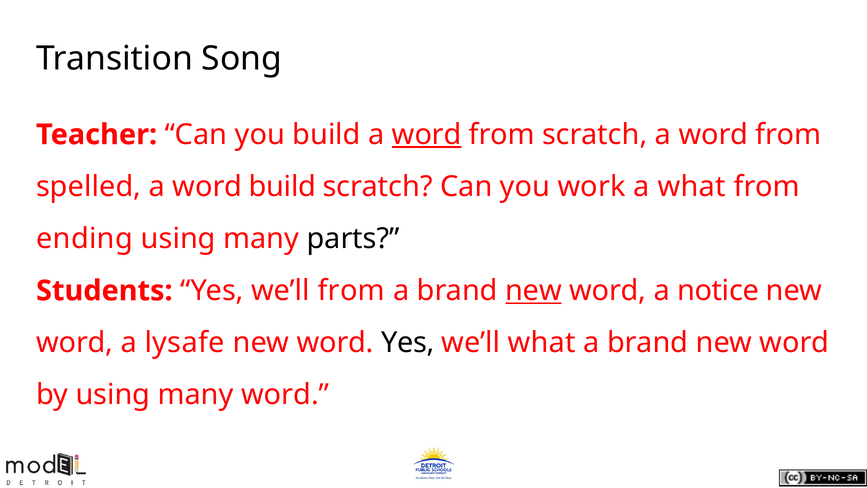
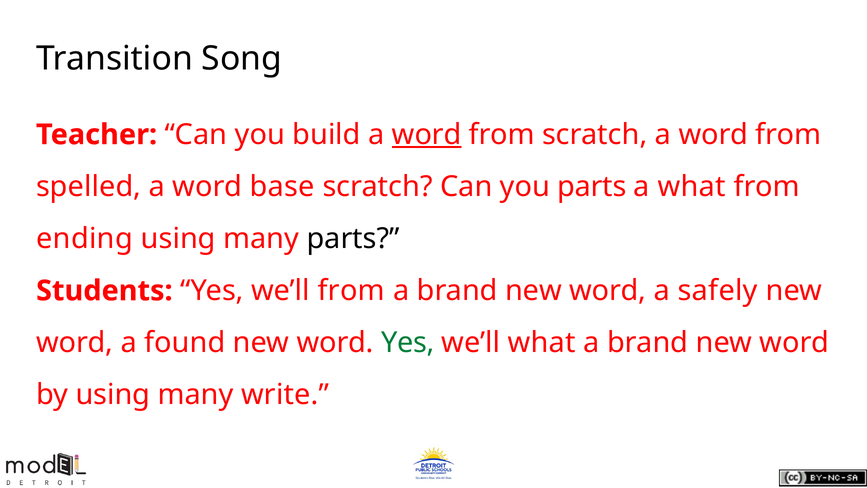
word build: build -> base
you work: work -> parts
new at (534, 291) underline: present -> none
notice: notice -> safely
lysafe: lysafe -> found
Yes at (408, 343) colour: black -> green
many word: word -> write
